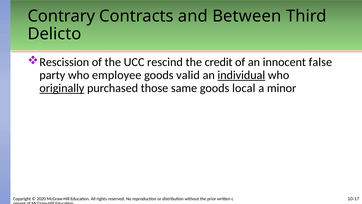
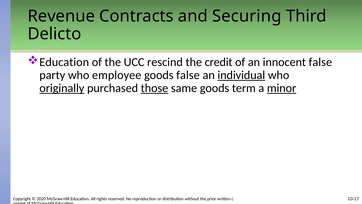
Contrary: Contrary -> Revenue
Between: Between -> Securing
Rescission at (64, 62): Rescission -> Education
goods valid: valid -> false
those underline: none -> present
local: local -> term
minor underline: none -> present
